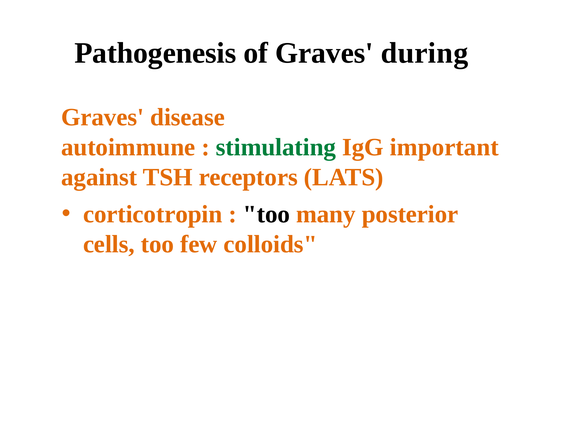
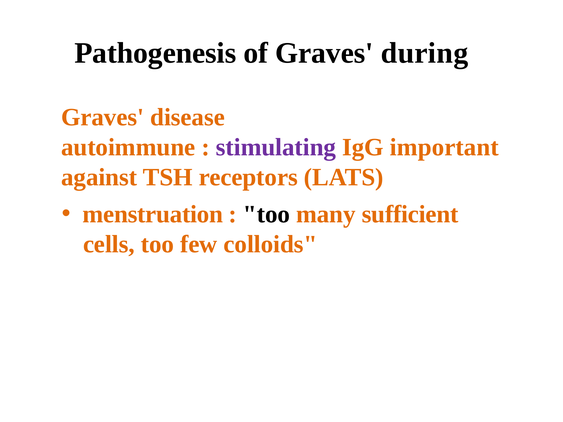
stimulating colour: green -> purple
corticotropin: corticotropin -> menstruation
posterior: posterior -> sufficient
